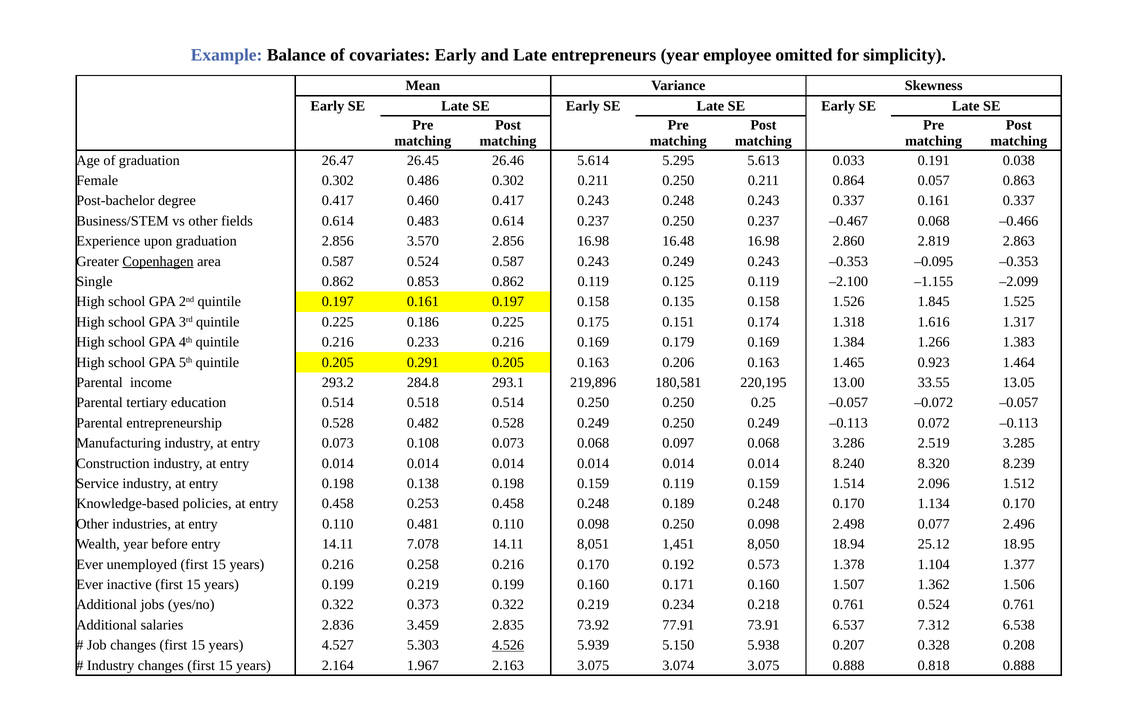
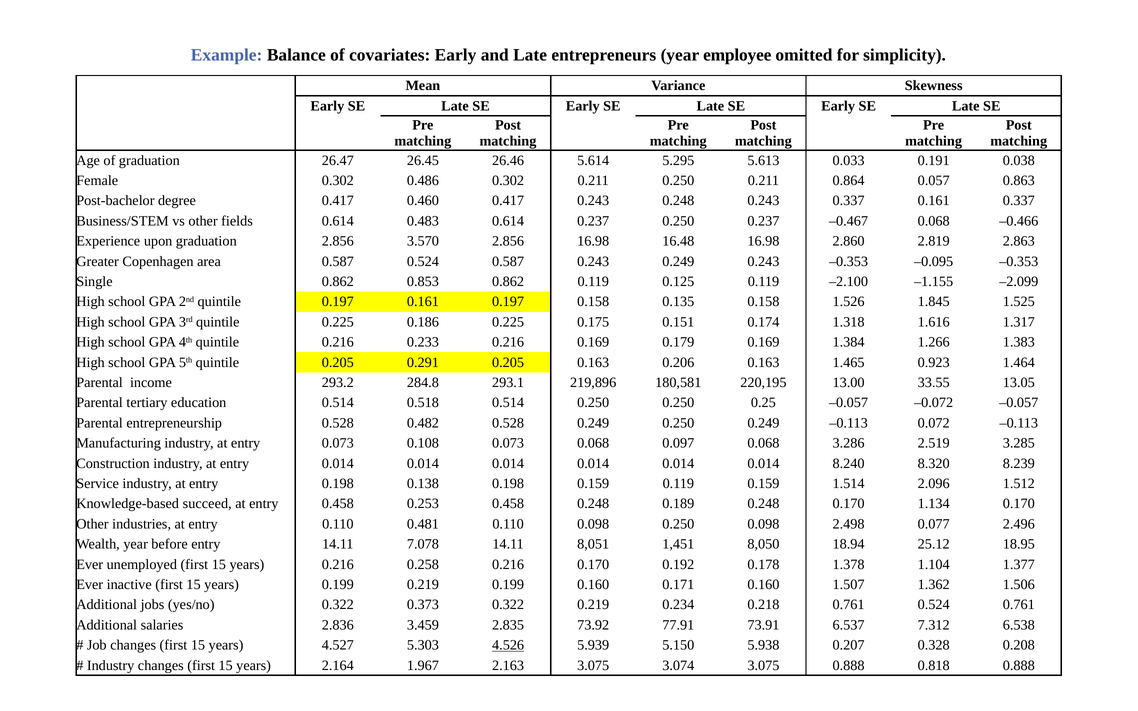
Copenhagen underline: present -> none
policies: policies -> succeed
0.573: 0.573 -> 0.178
